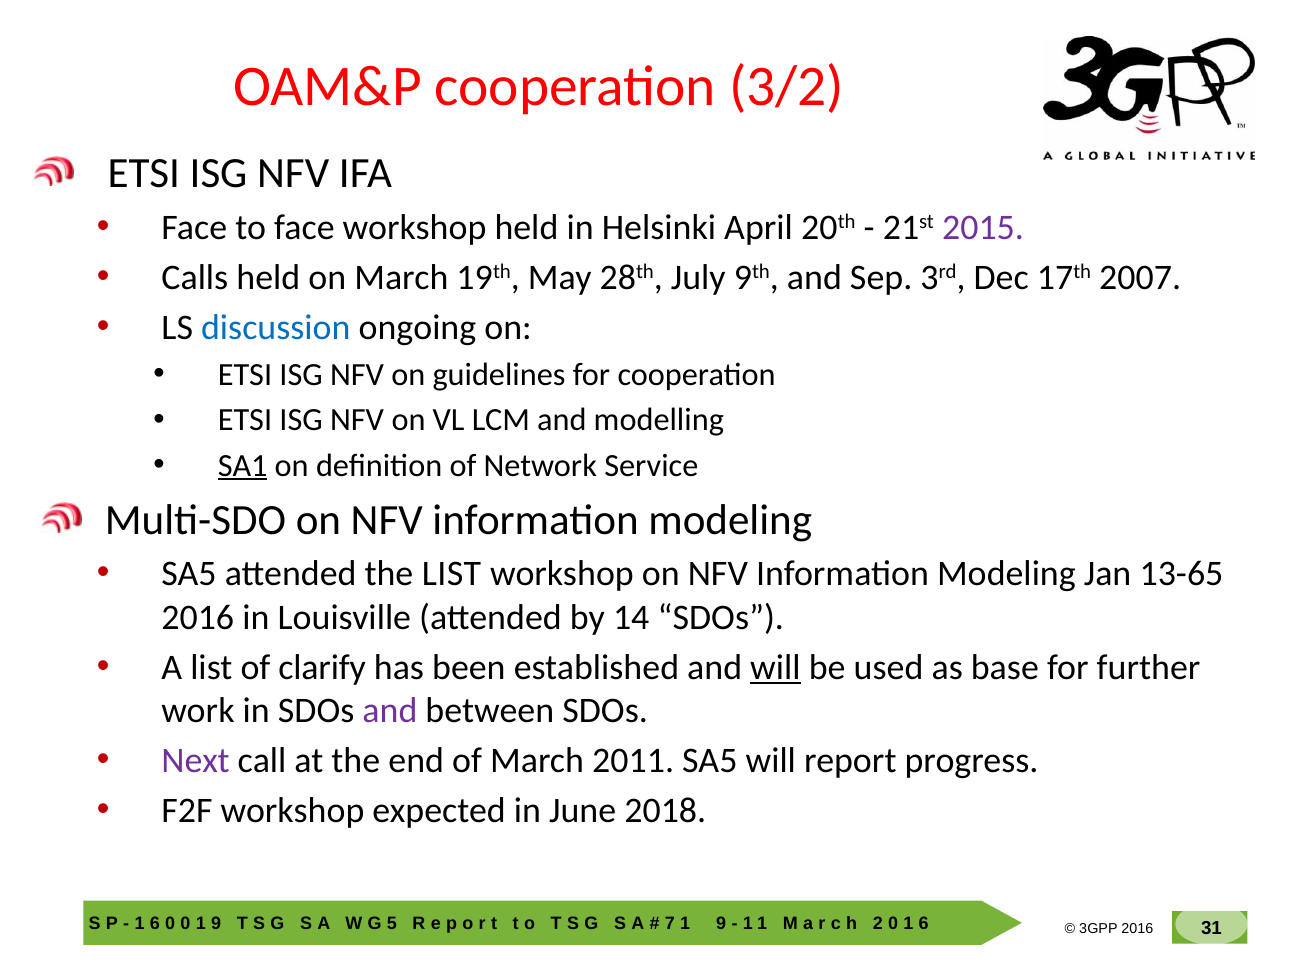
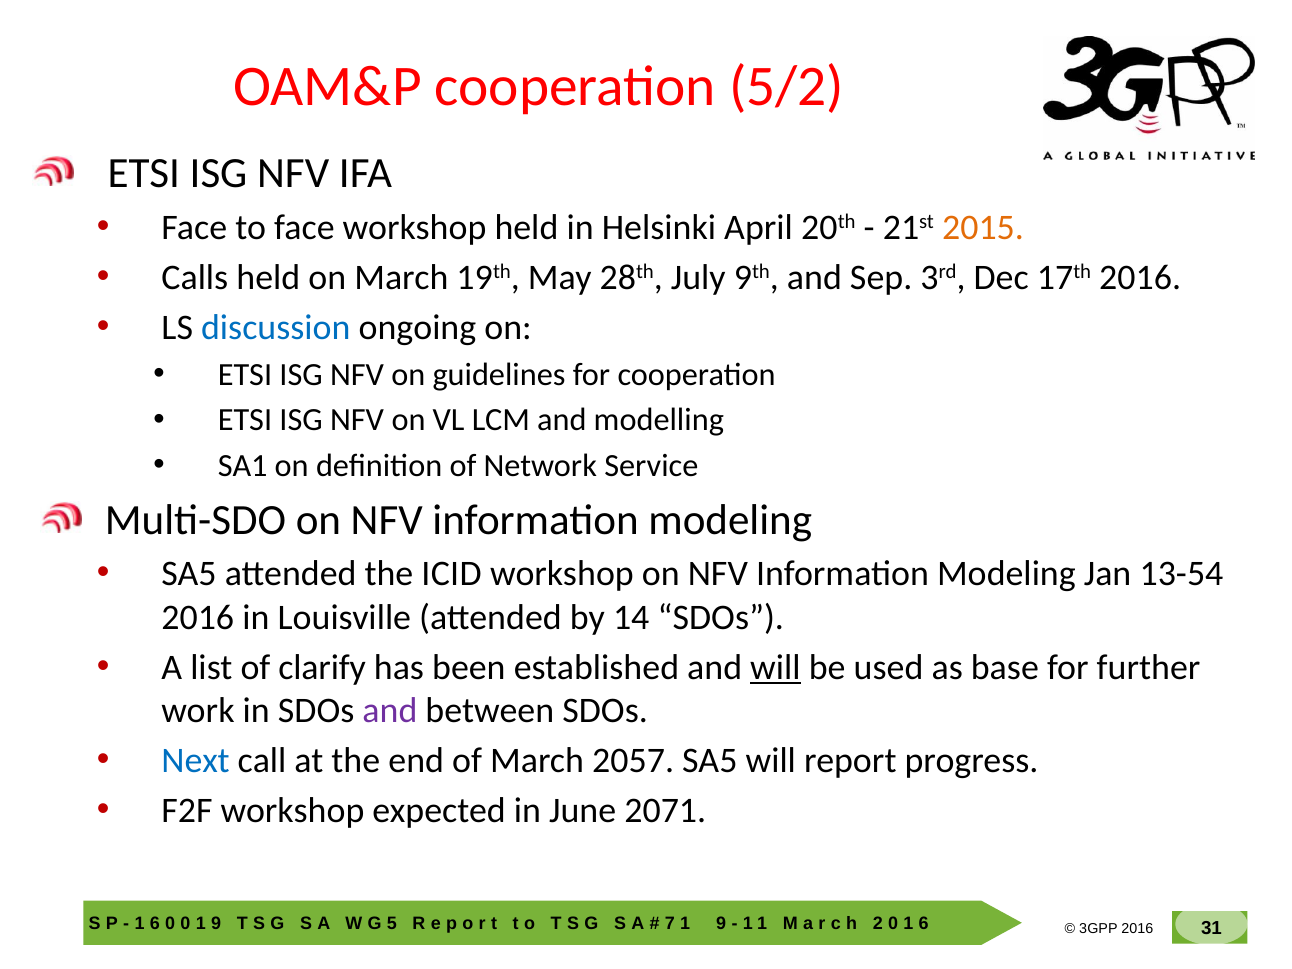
3/2: 3/2 -> 5/2
2015 colour: purple -> orange
17th 2007: 2007 -> 2016
SA1 underline: present -> none
the LIST: LIST -> ICID
13-65: 13-65 -> 13-54
Next colour: purple -> blue
2011: 2011 -> 2057
2018: 2018 -> 2071
